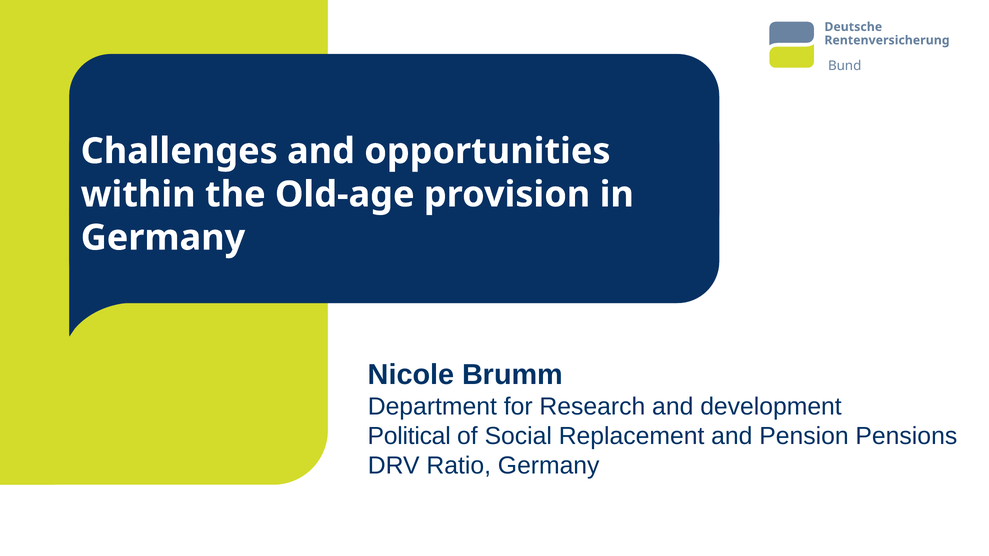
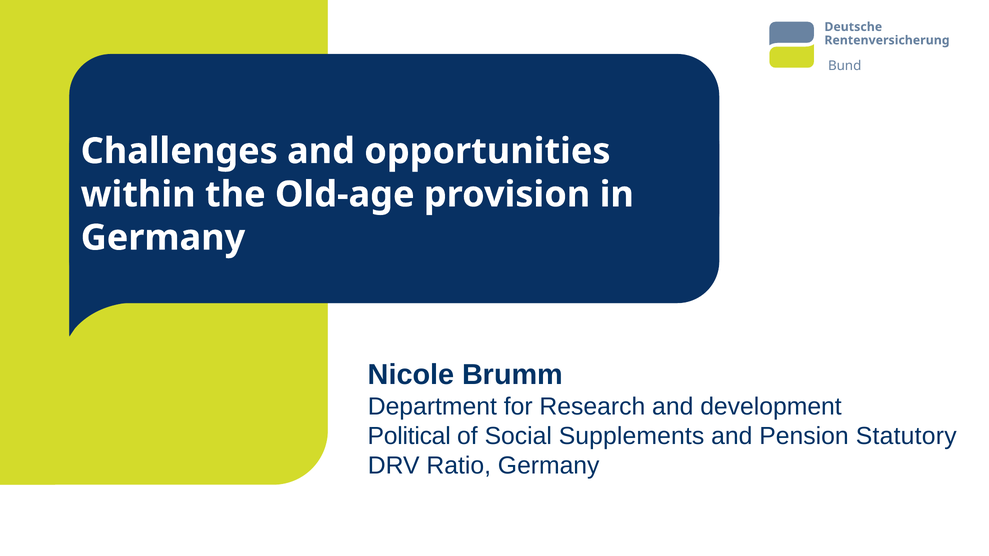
Replacement: Replacement -> Supplements
Pensions: Pensions -> Statutory
